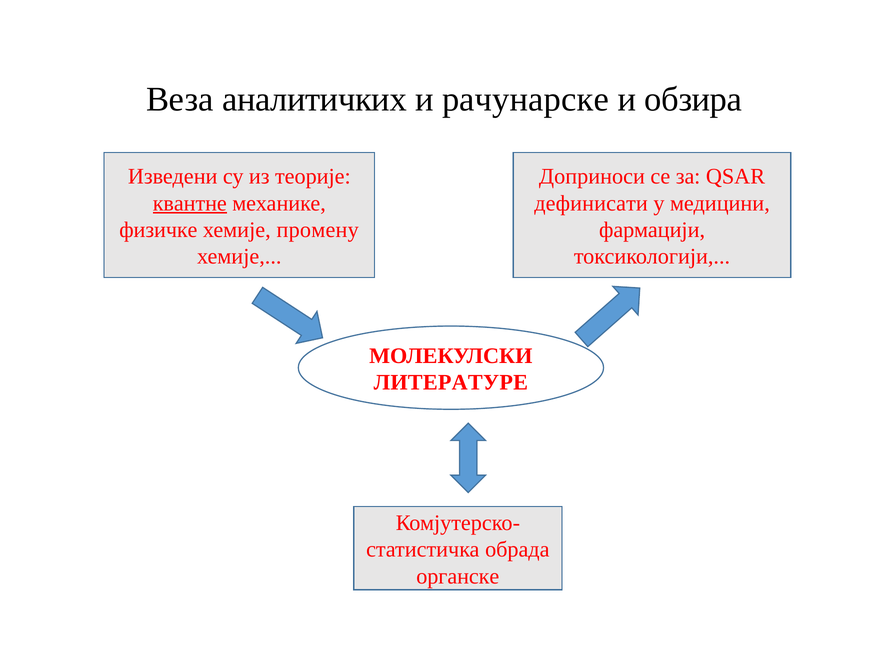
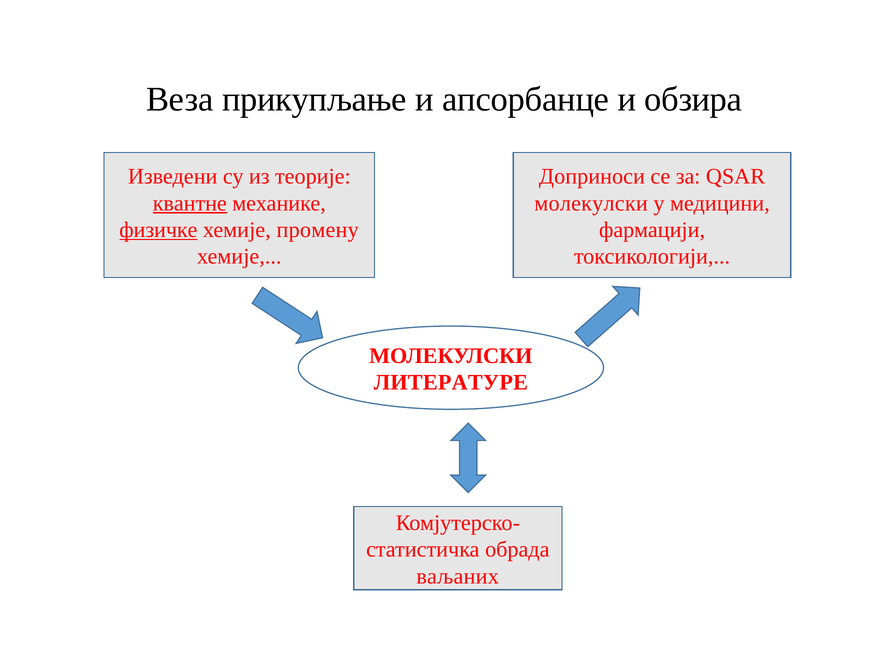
аналитичких: аналитичких -> прикупљање
рачунарске: рачунарске -> апсорбанце
дефинисати at (591, 203): дефинисати -> молекулски
физичке underline: none -> present
органске: органске -> ваљаних
